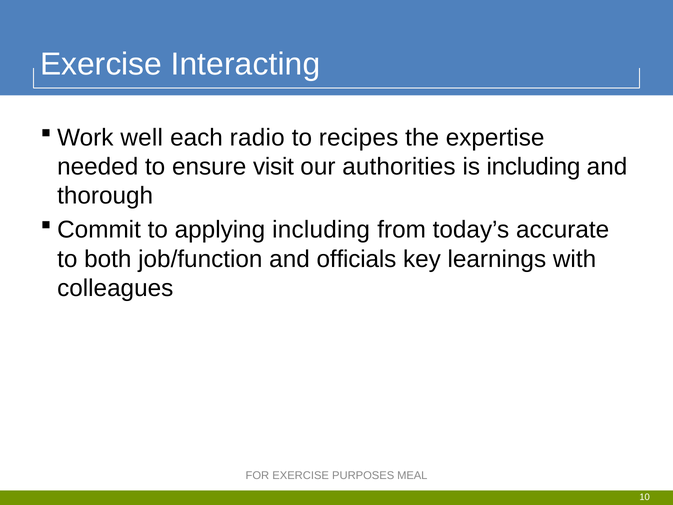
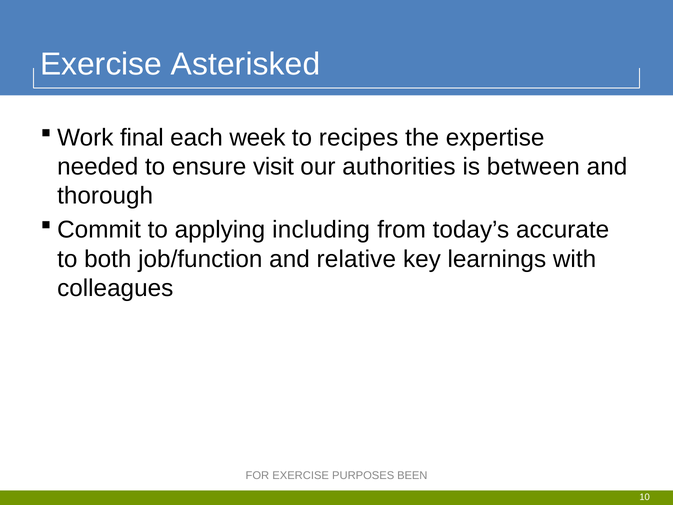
Interacting: Interacting -> Asterisked
well: well -> final
radio: radio -> week
is including: including -> between
officials: officials -> relative
MEAL: MEAL -> BEEN
